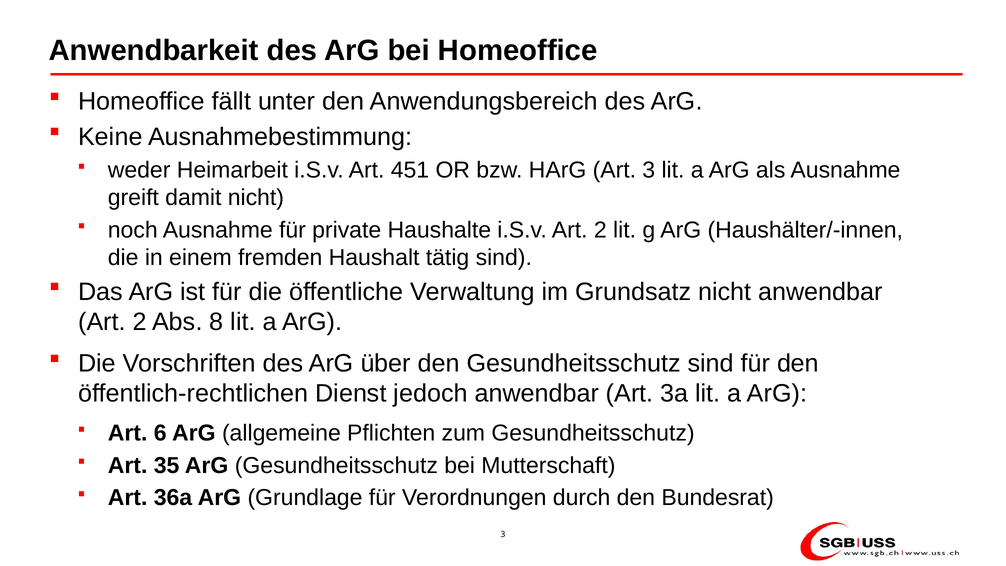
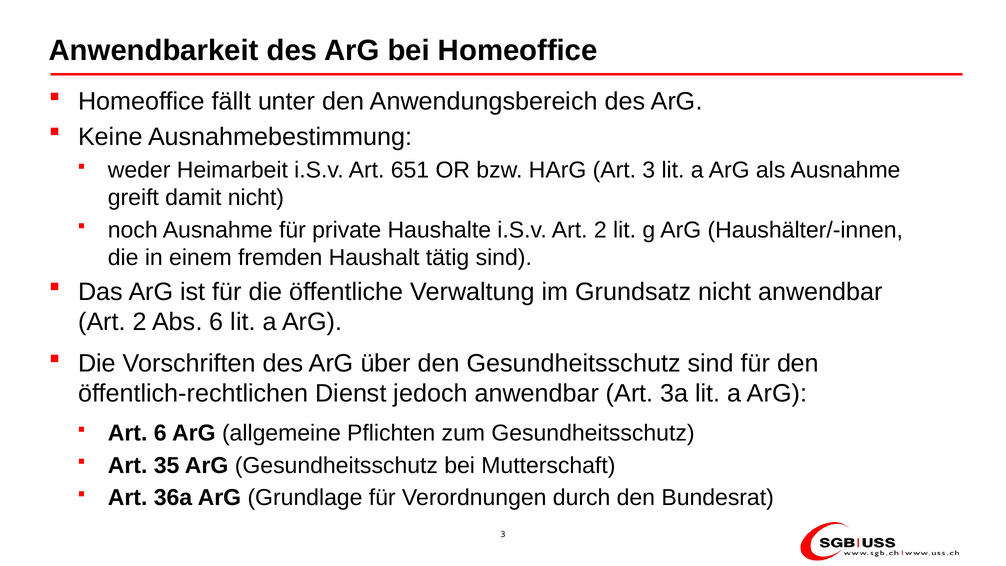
451: 451 -> 651
Abs 8: 8 -> 6
